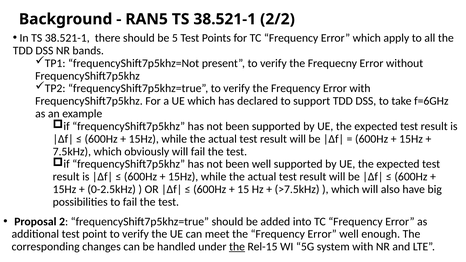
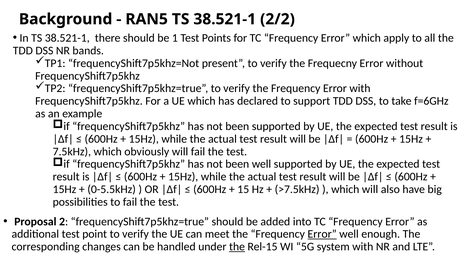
5: 5 -> 1
0-2.5kHz: 0-2.5kHz -> 0-5.5kHz
Error at (322, 234) underline: none -> present
